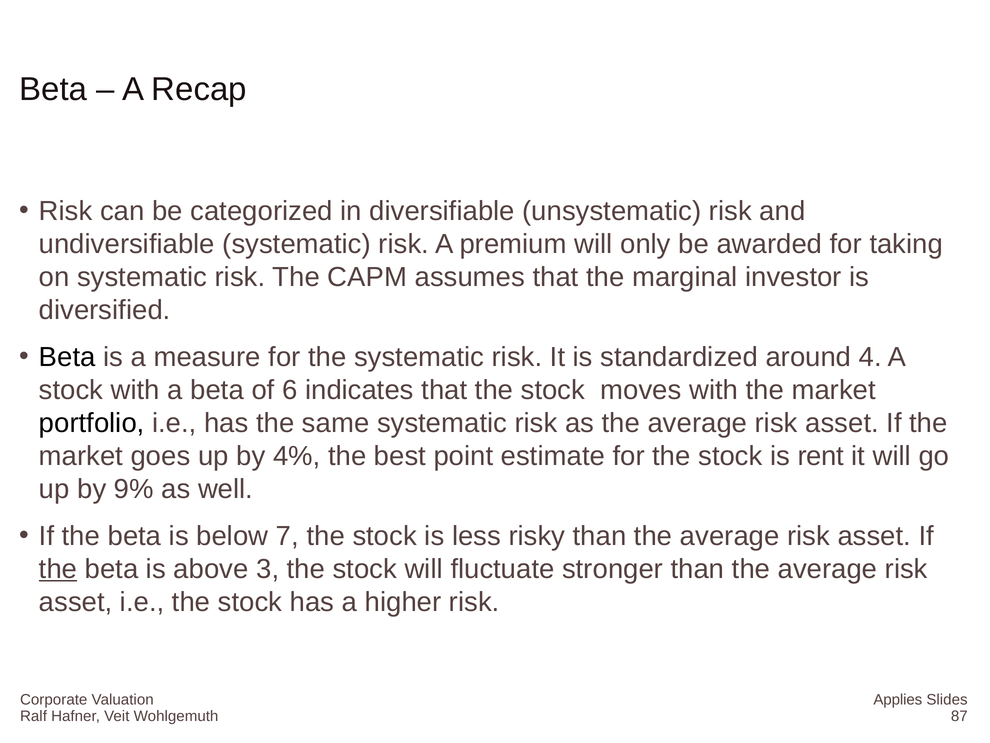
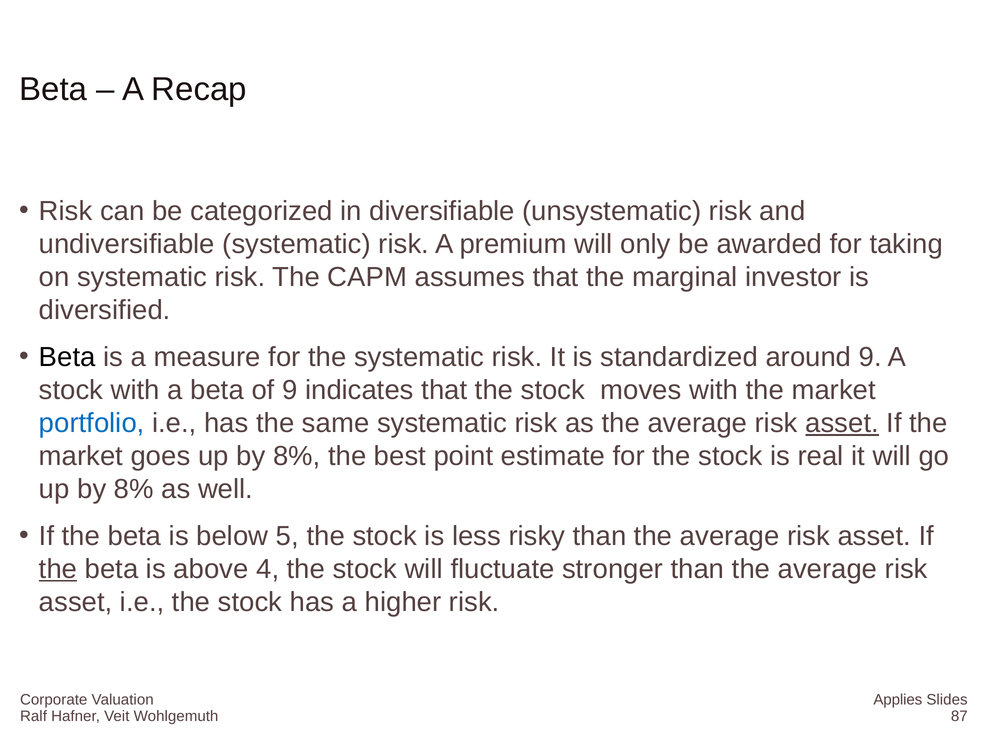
around 4: 4 -> 9
of 6: 6 -> 9
portfolio colour: black -> blue
asset at (842, 423) underline: none -> present
goes up by 4%: 4% -> 8%
rent: rent -> real
9% at (134, 489): 9% -> 8%
7: 7 -> 5
3: 3 -> 4
